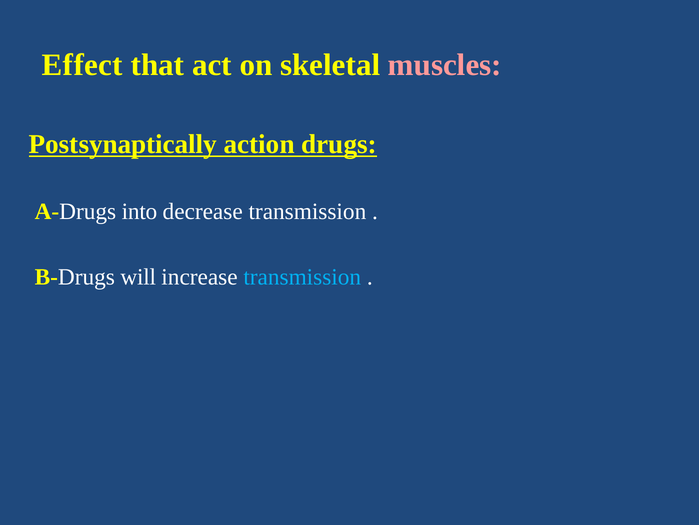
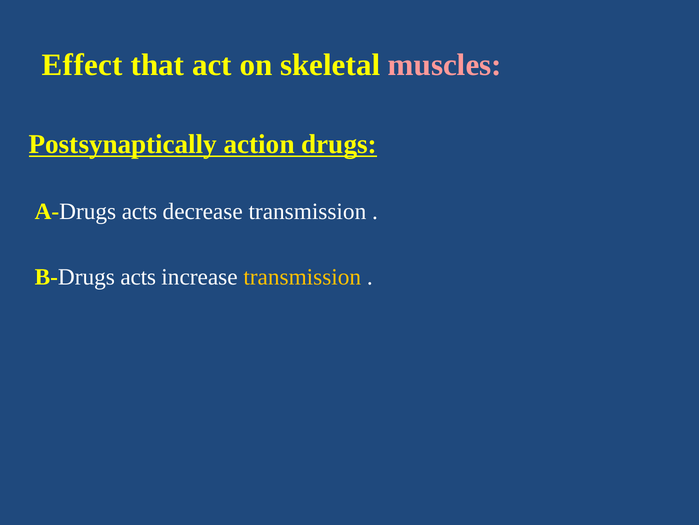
A-Drugs into: into -> acts
B-Drugs will: will -> acts
transmission at (302, 277) colour: light blue -> yellow
